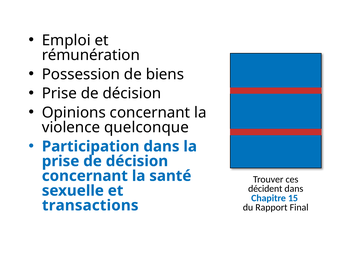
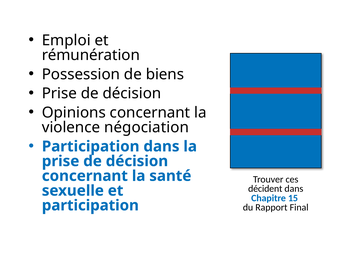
quelconque: quelconque -> négociation
transactions at (90, 205): transactions -> participation
